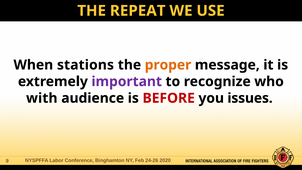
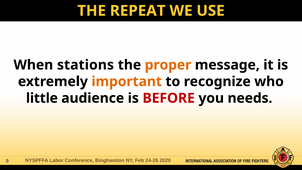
important colour: purple -> orange
with: with -> little
issues: issues -> needs
